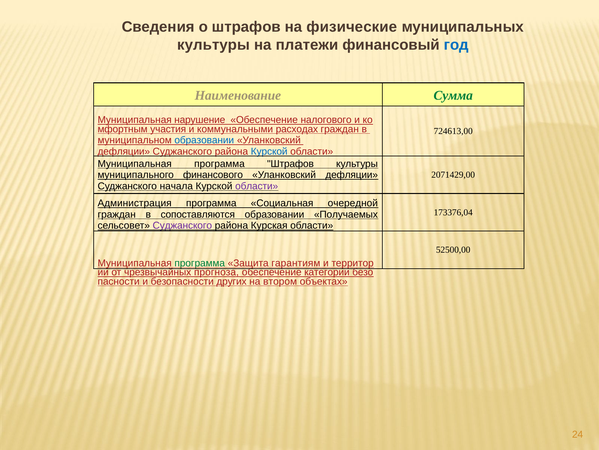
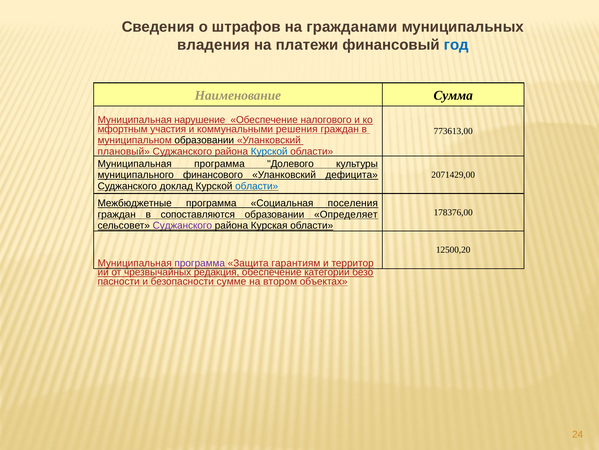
физические: физические -> гражданами
культуры at (214, 45): культуры -> владения
Сумма colour: green -> black
расходах: расходах -> решения
724613,00: 724613,00 -> 773613,00
образовании at (204, 140) colour: blue -> black
дефляции at (124, 151): дефляции -> плановый
программа Штрафов: Штрафов -> Долевого
дефляции at (352, 175): дефляции -> дефицита
начала: начала -> доклад
области at (257, 186) colour: purple -> blue
Администрация: Администрация -> Межбюджетные
очередной: очередной -> поселения
173376,04: 173376,04 -> 178376,00
Получаемых: Получаемых -> Определяет
52500,00: 52500,00 -> 12500,20
программа at (200, 263) colour: green -> purple
прогноза: прогноза -> редакция
других: других -> сумме
